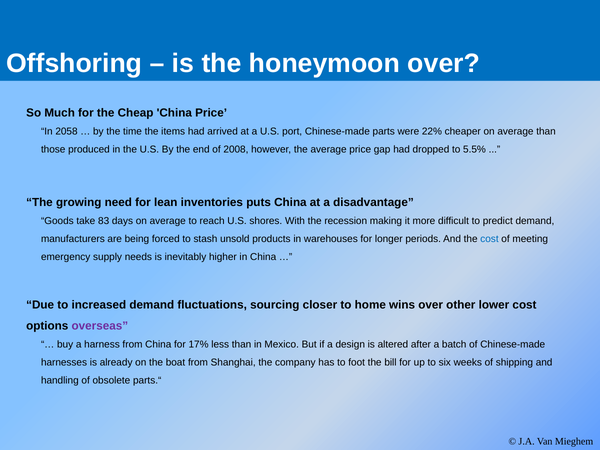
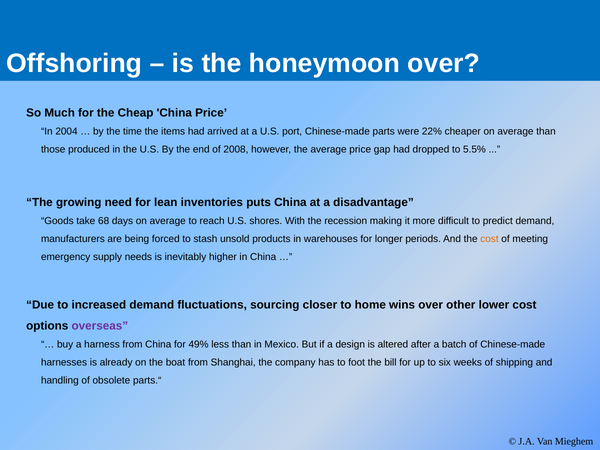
2058: 2058 -> 2004
83: 83 -> 68
cost at (489, 239) colour: blue -> orange
17%: 17% -> 49%
